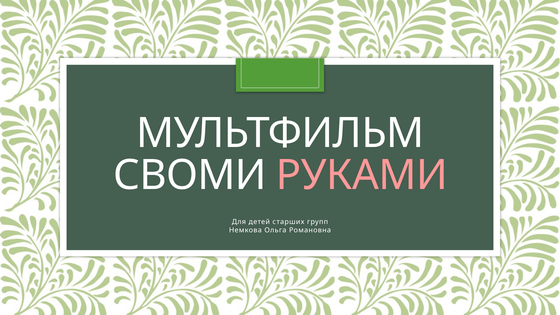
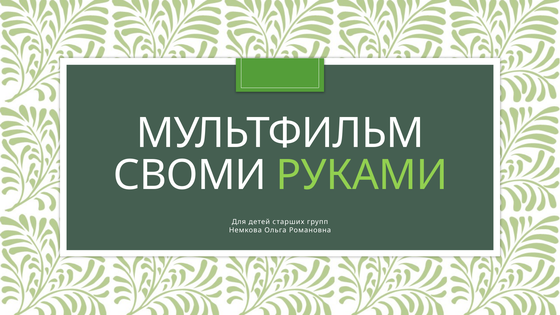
РУКАМИ colour: pink -> light green
